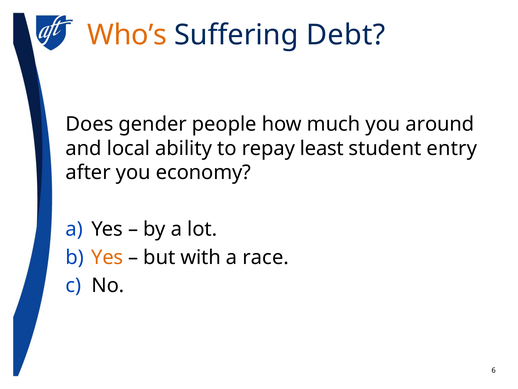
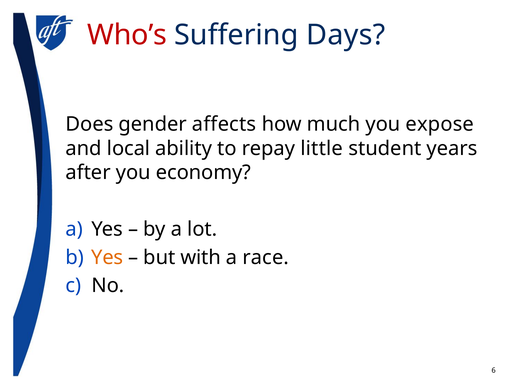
Who’s colour: orange -> red
Debt: Debt -> Days
people: people -> affects
around: around -> expose
least: least -> little
entry: entry -> years
